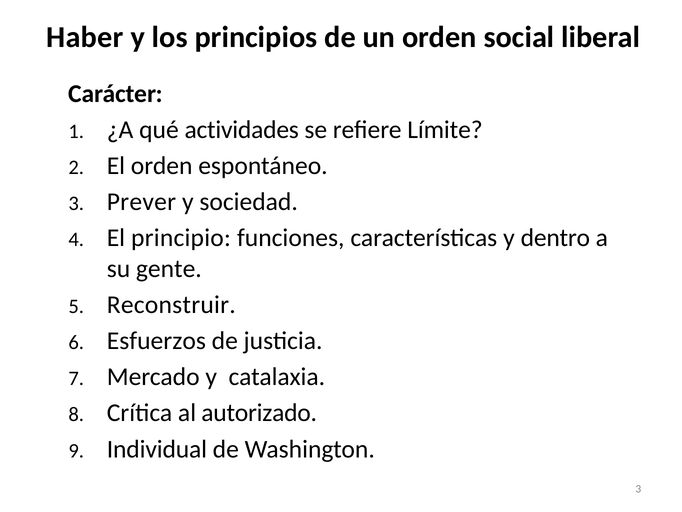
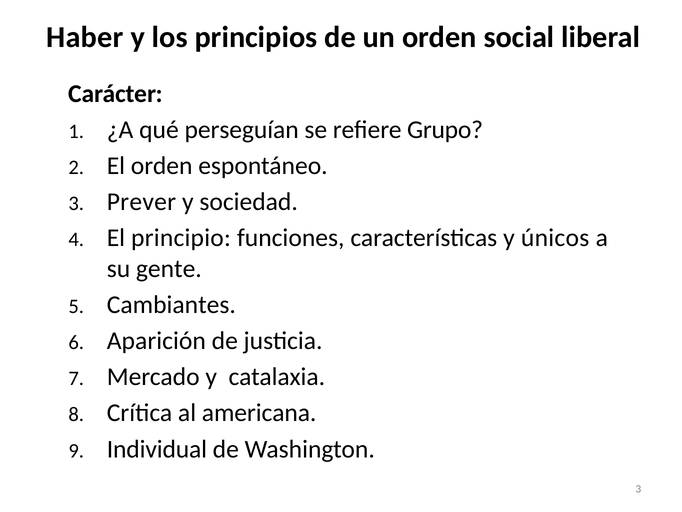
actividades: actividades -> perseguían
Límite: Límite -> Grupo
dentro: dentro -> únicos
Reconstruir: Reconstruir -> Cambiantes
Esfuerzos: Esfuerzos -> Aparición
autorizado: autorizado -> americana
